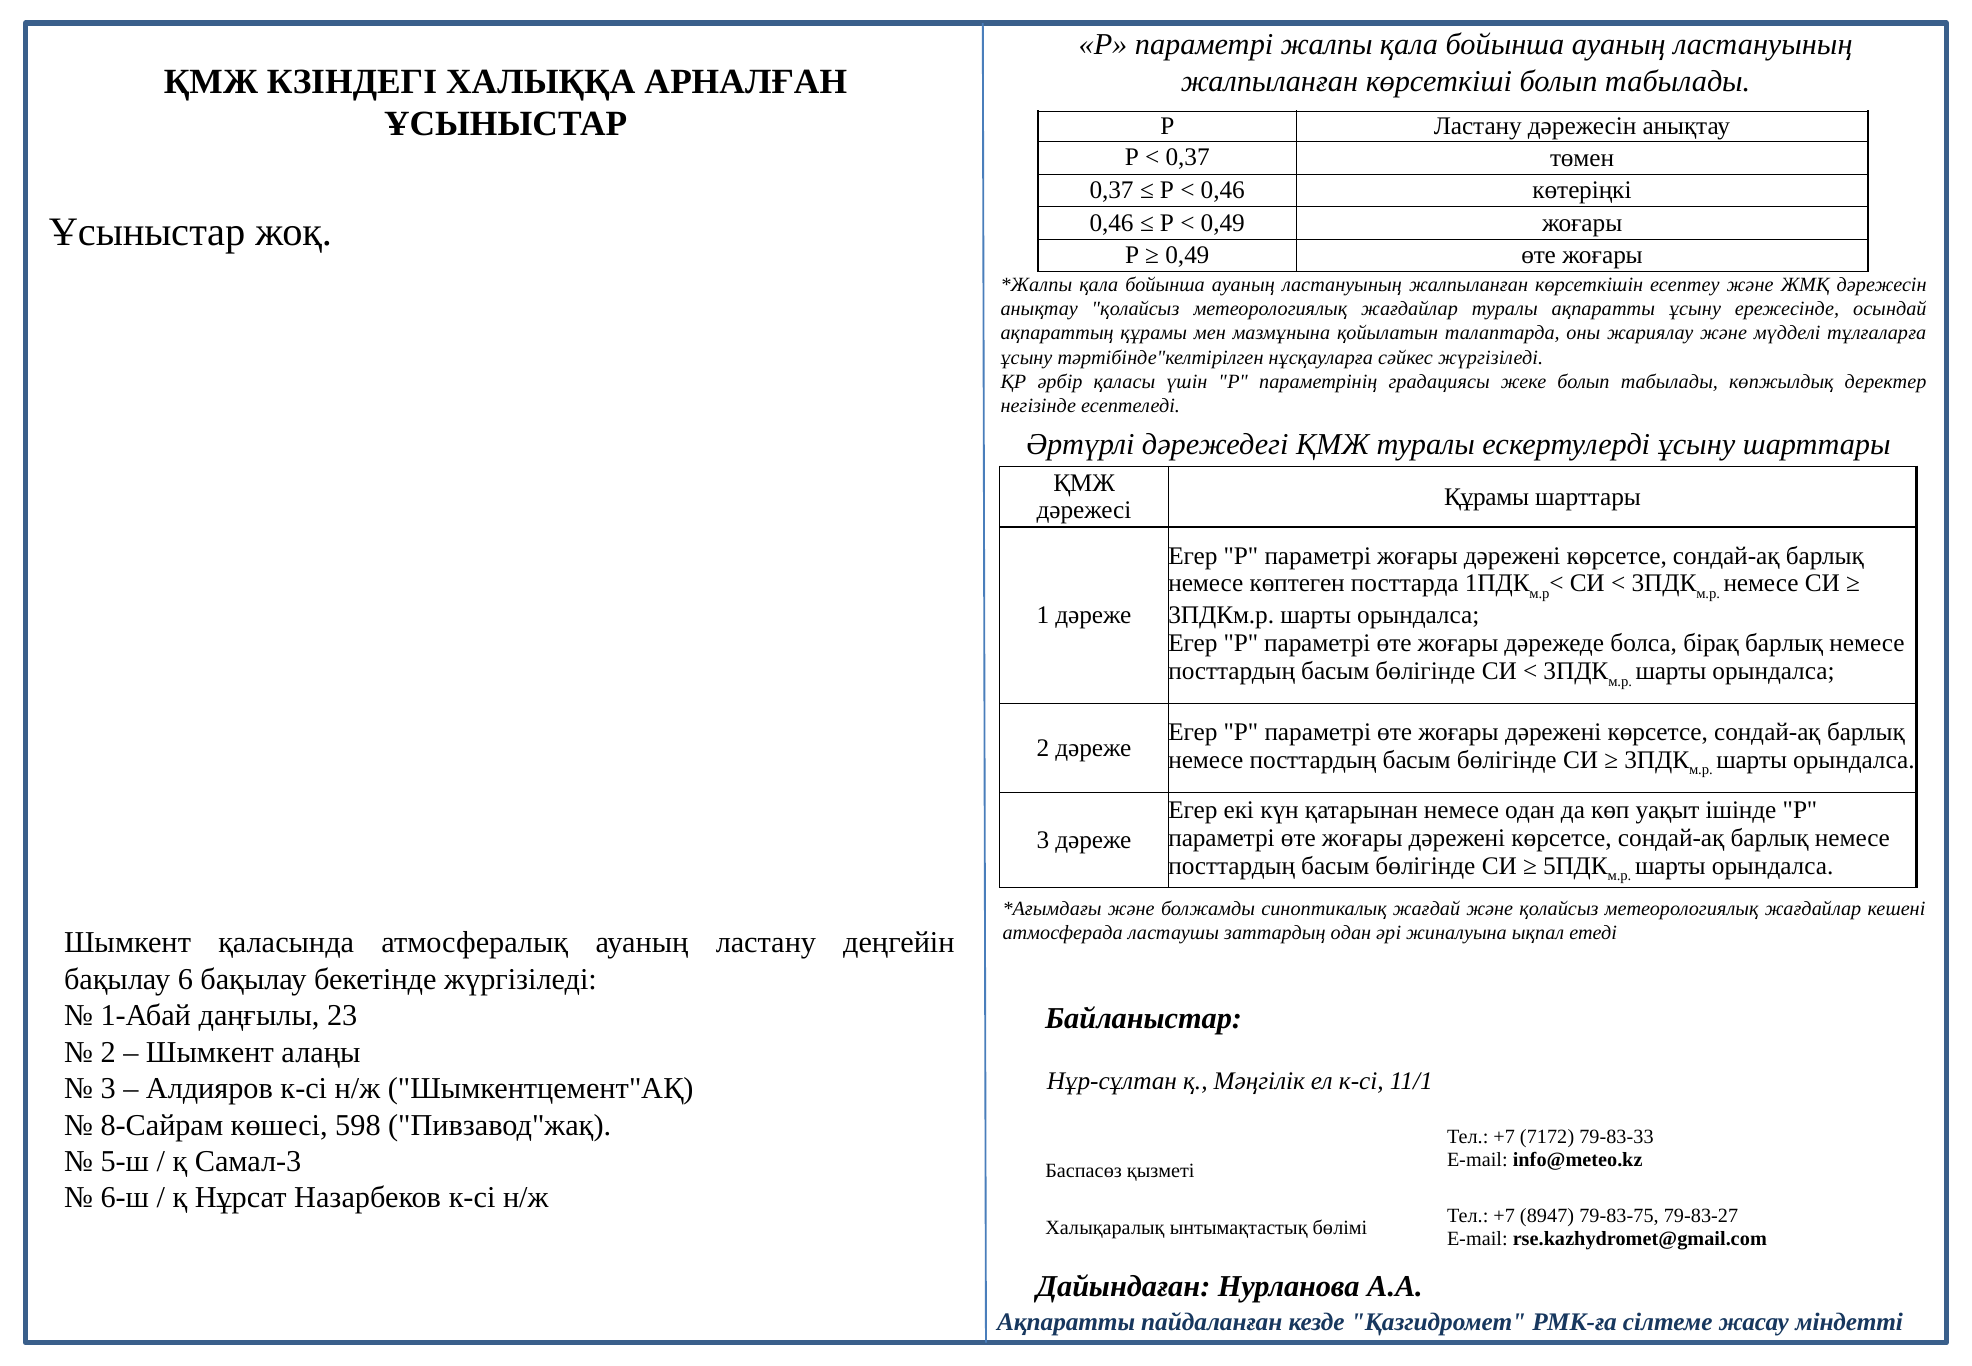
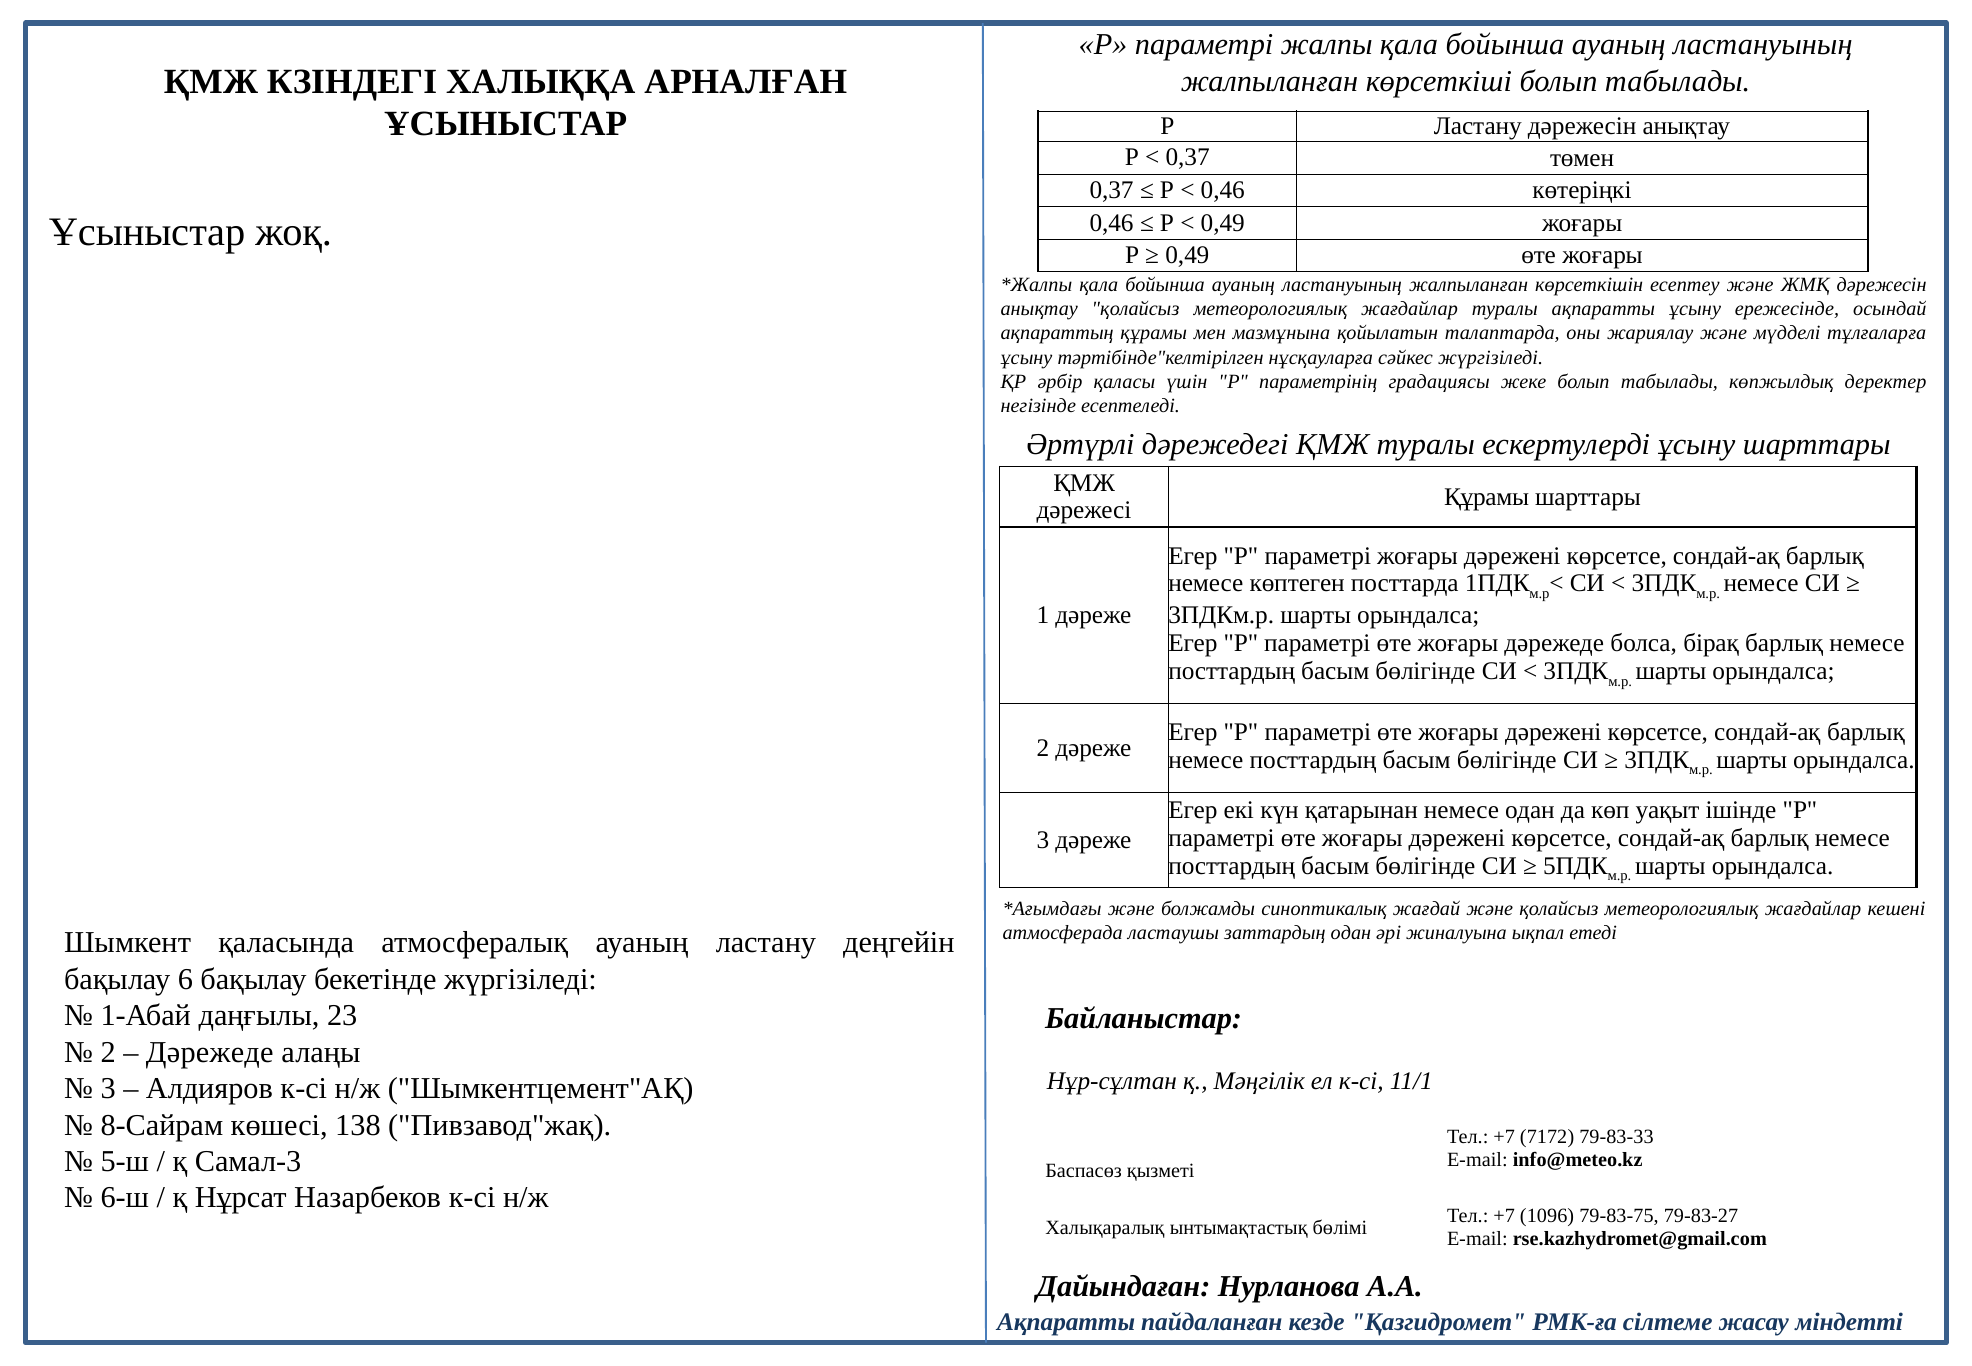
Шымкент at (210, 1052): Шымкент -> Дәрежеде
598: 598 -> 138
8947: 8947 -> 1096
